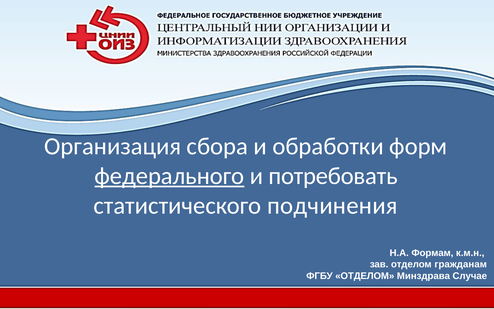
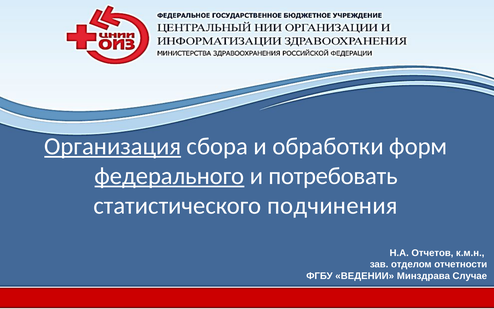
Организация underline: none -> present
Формам: Формам -> Отчетов
гражданам: гражданам -> отчетности
ФГБУ ОТДЕЛОМ: ОТДЕЛОМ -> ВЕДЕНИИ
